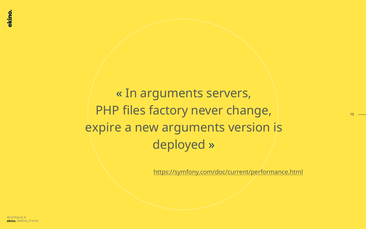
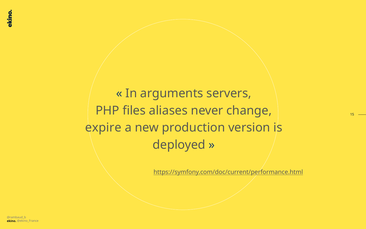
factory: factory -> aliases
new arguments: arguments -> production
